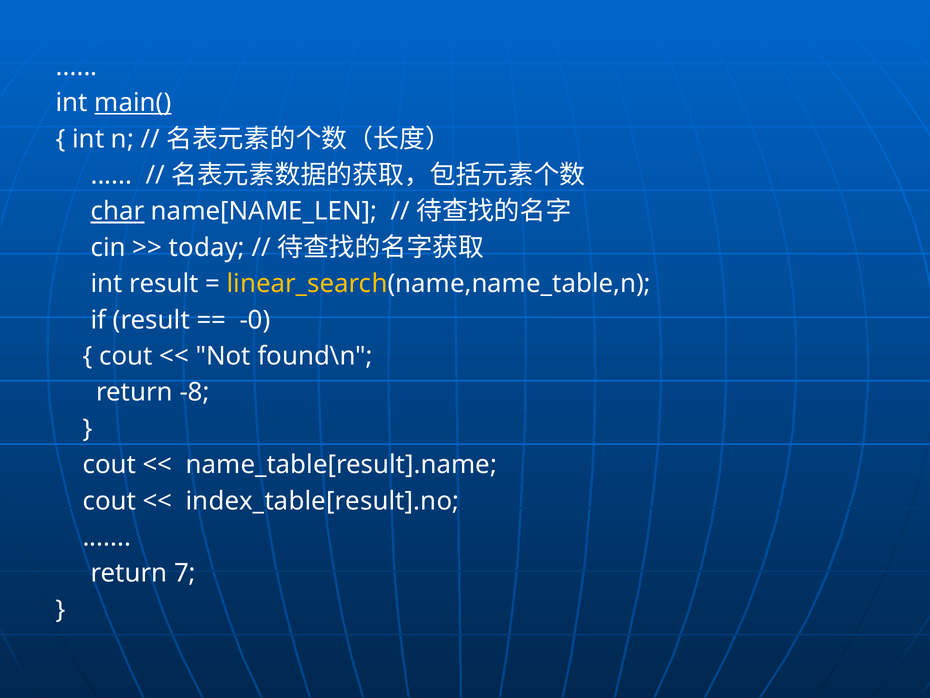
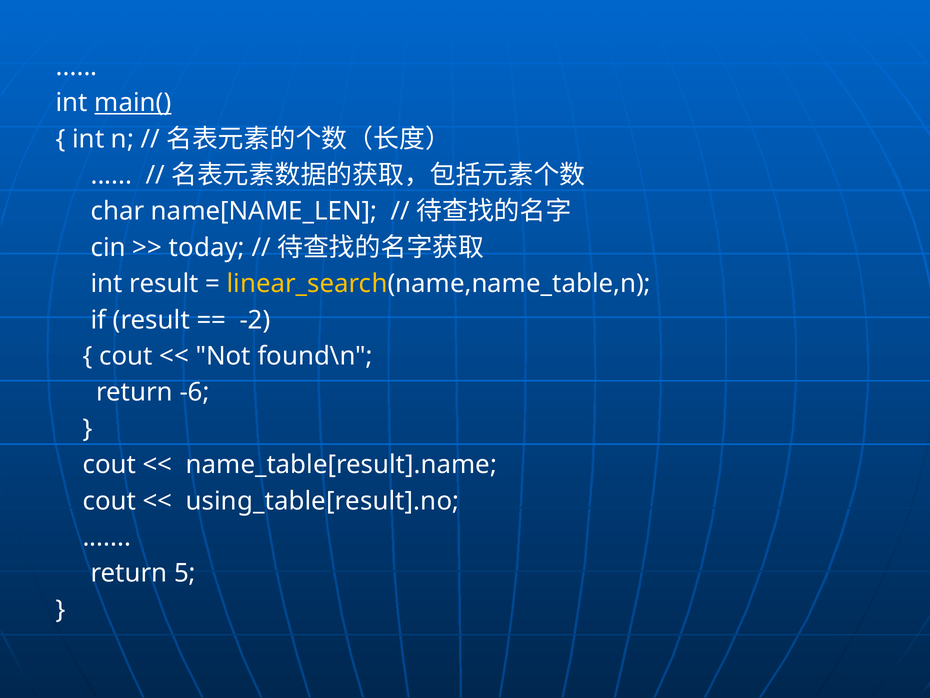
char underline: present -> none
-0: -0 -> -2
-8: -8 -> -6
index_table[result].no: index_table[result].no -> using_table[result].no
7: 7 -> 5
